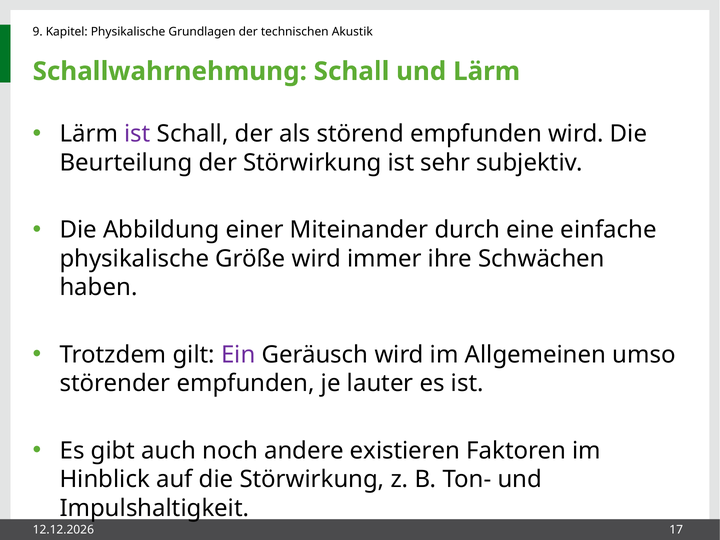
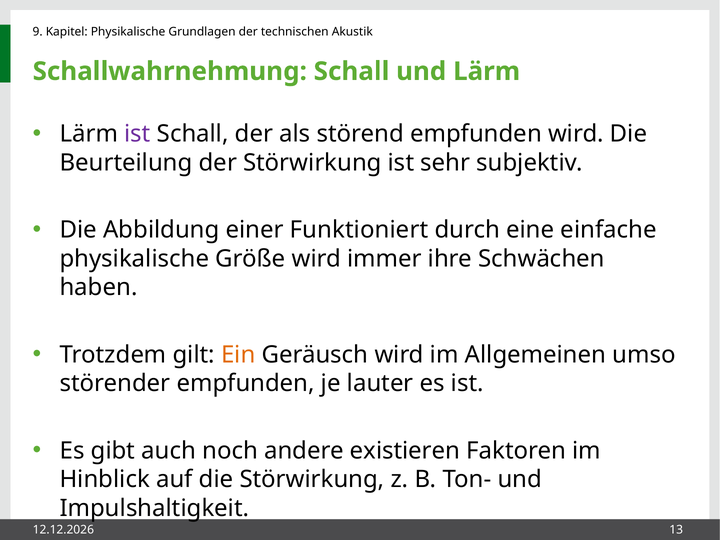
Miteinander: Miteinander -> Funktioniert
Ein colour: purple -> orange
17: 17 -> 13
